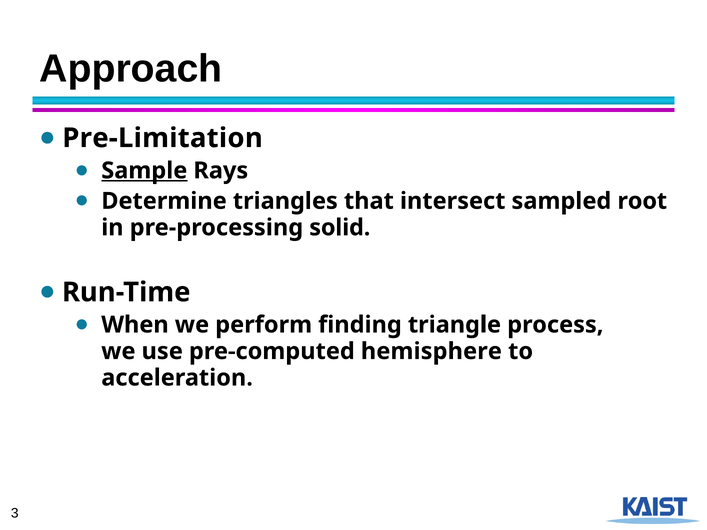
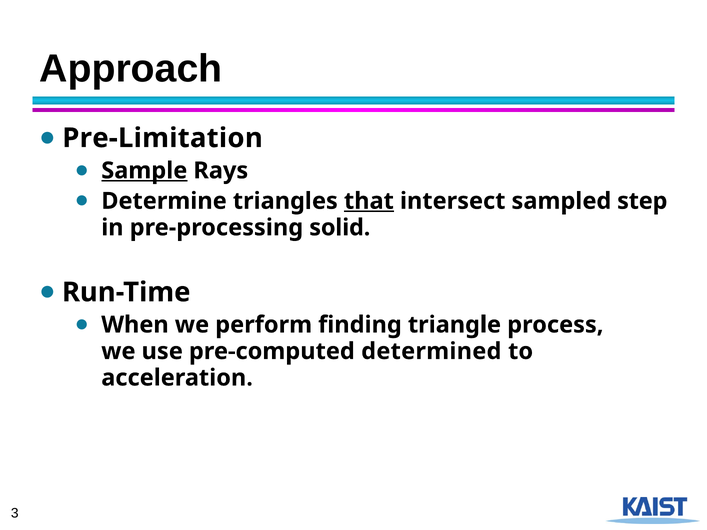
that underline: none -> present
root: root -> step
hemisphere: hemisphere -> determined
